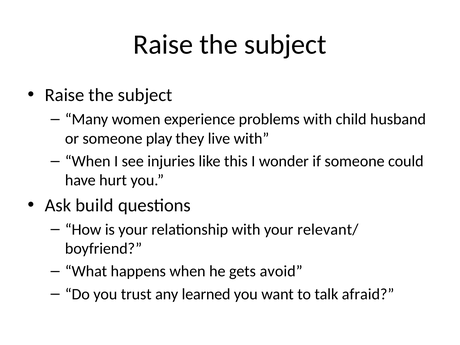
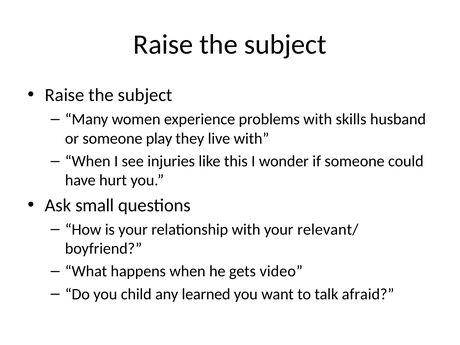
child: child -> skills
build: build -> small
avoid: avoid -> video
trust: trust -> child
